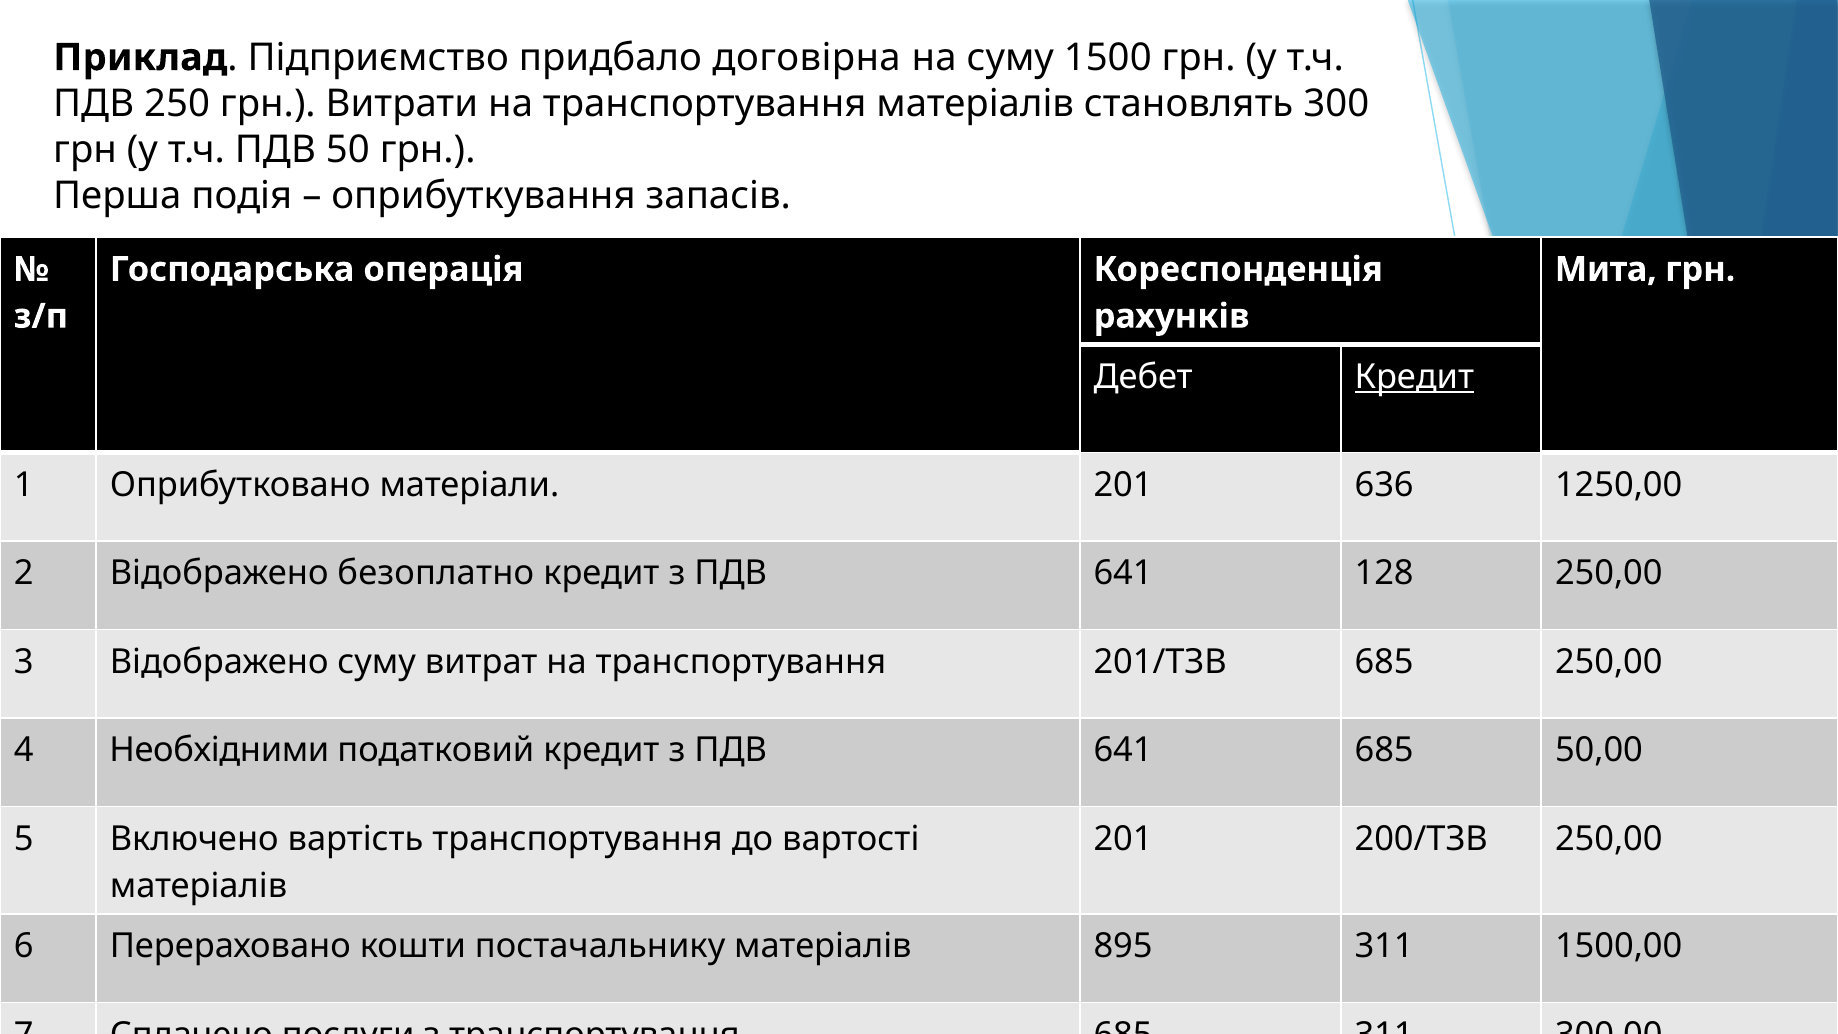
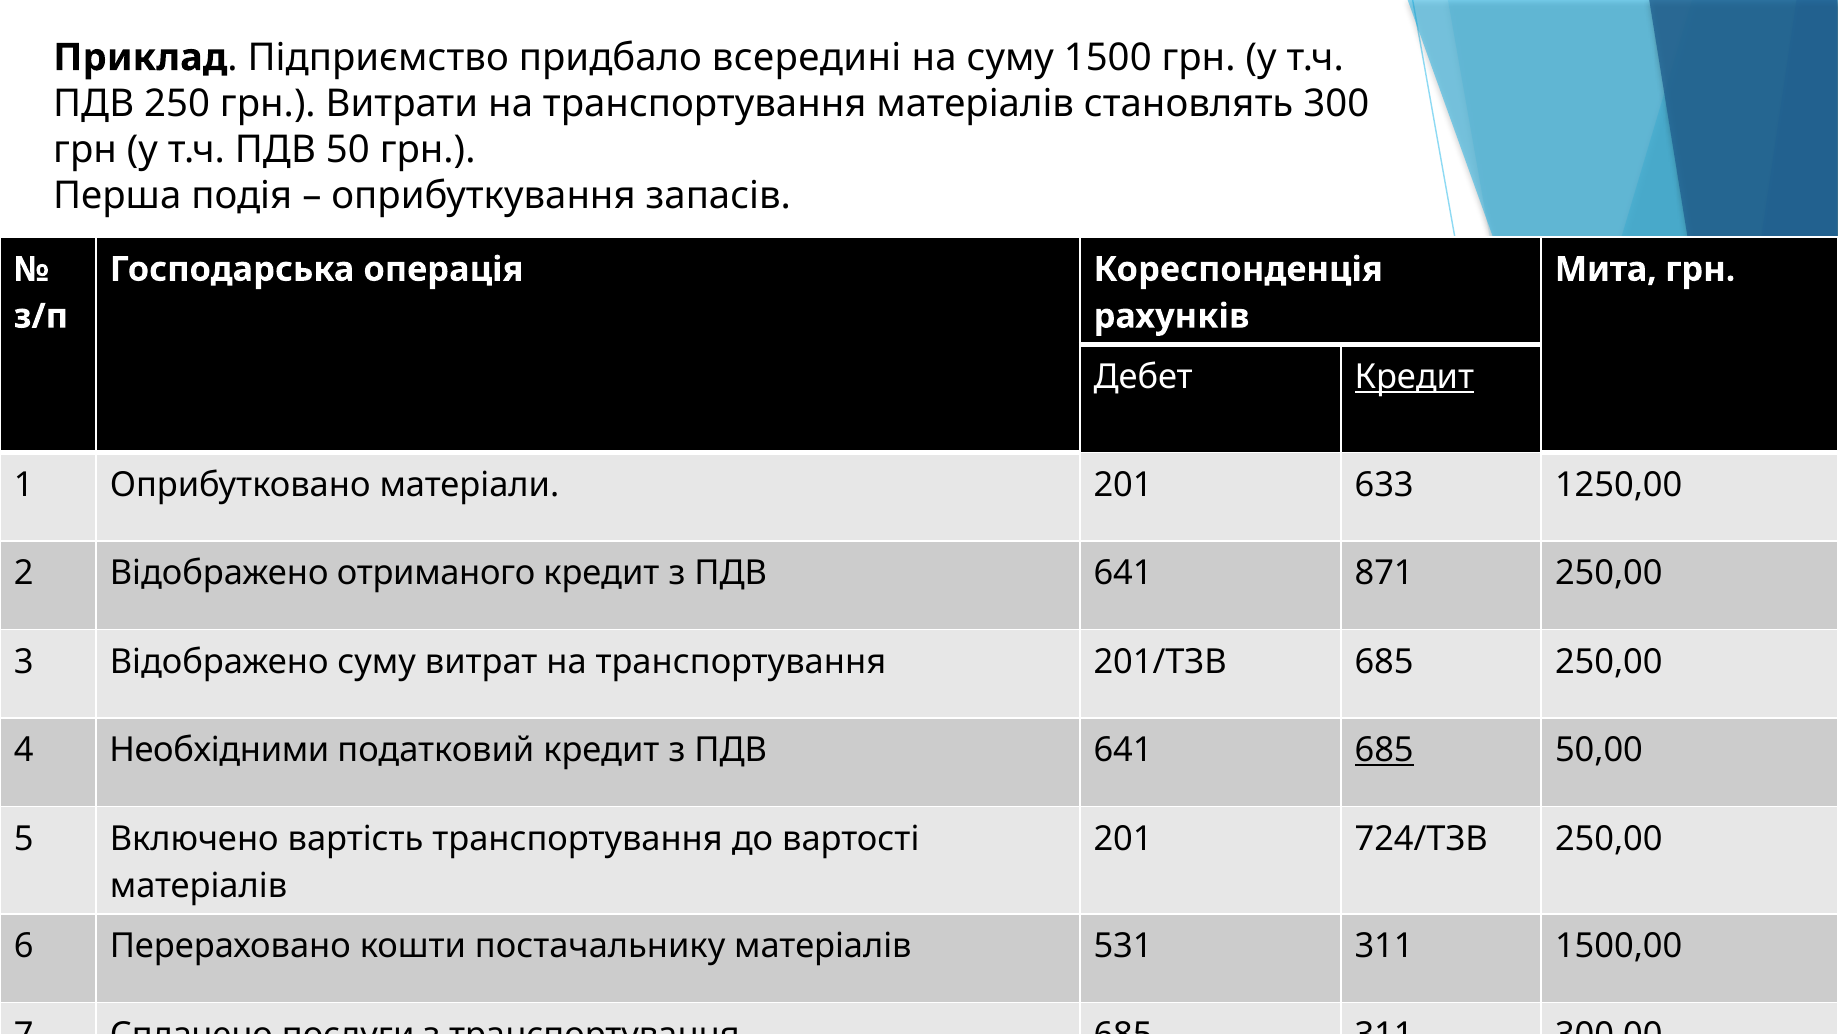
договірна: договірна -> всередині
636: 636 -> 633
безоплатно: безоплатно -> отриманого
128: 128 -> 871
685 at (1384, 750) underline: none -> present
200/ТЗВ: 200/ТЗВ -> 724/ТЗВ
895: 895 -> 531
